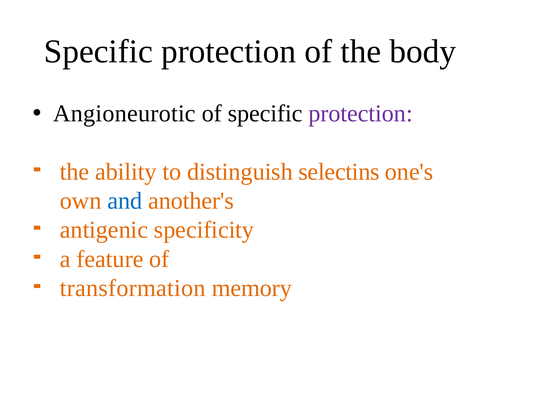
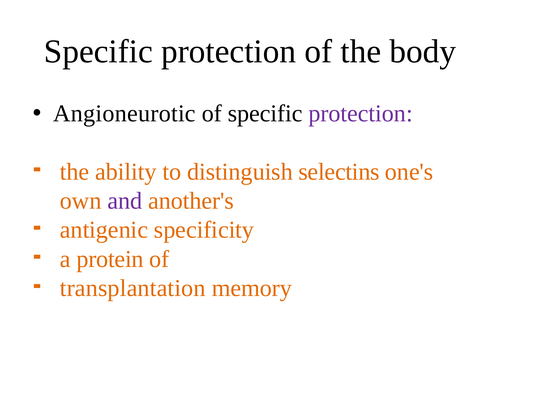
and colour: blue -> purple
feature: feature -> protein
transformation: transformation -> transplantation
